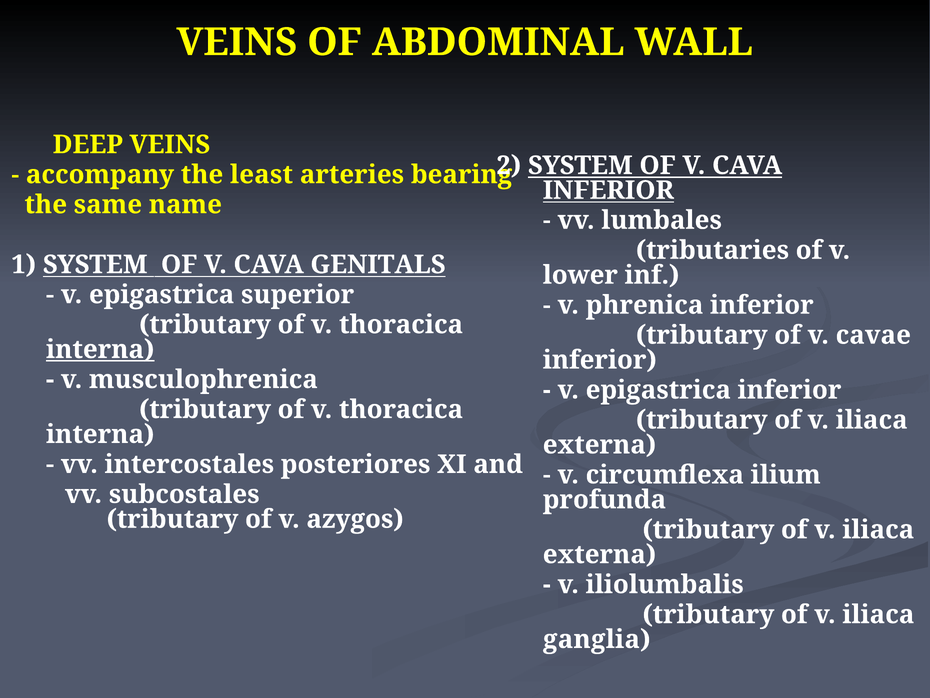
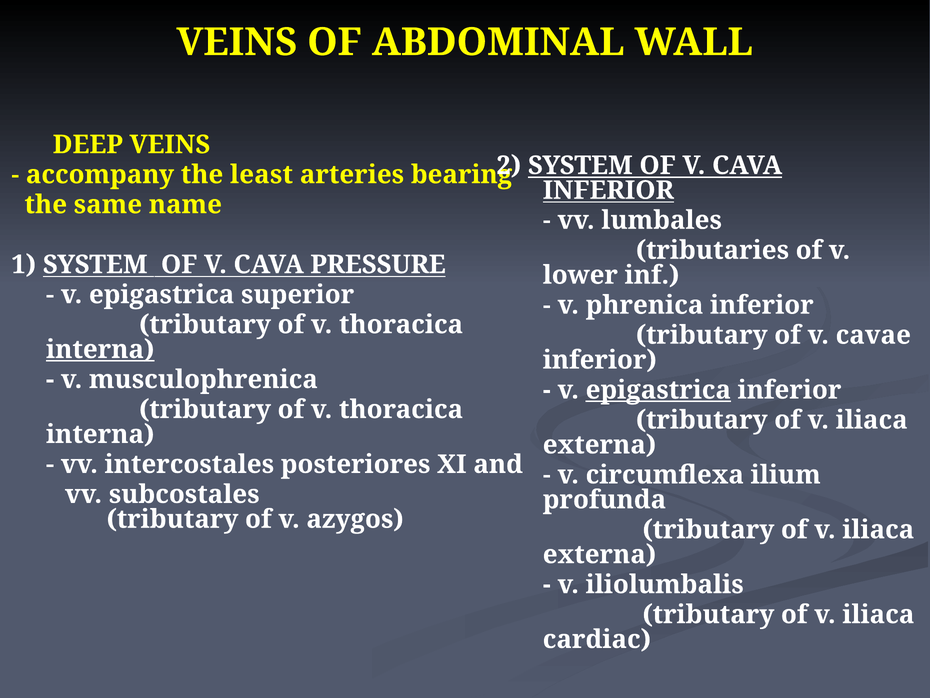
GENITALS: GENITALS -> PRESSURE
epigastrica at (658, 390) underline: none -> present
ganglia: ganglia -> cardiac
